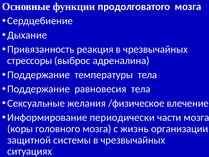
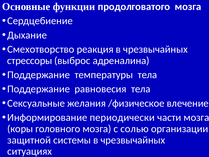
Привязанность: Привязанность -> Смехотворство
жизнь: жизнь -> солью
